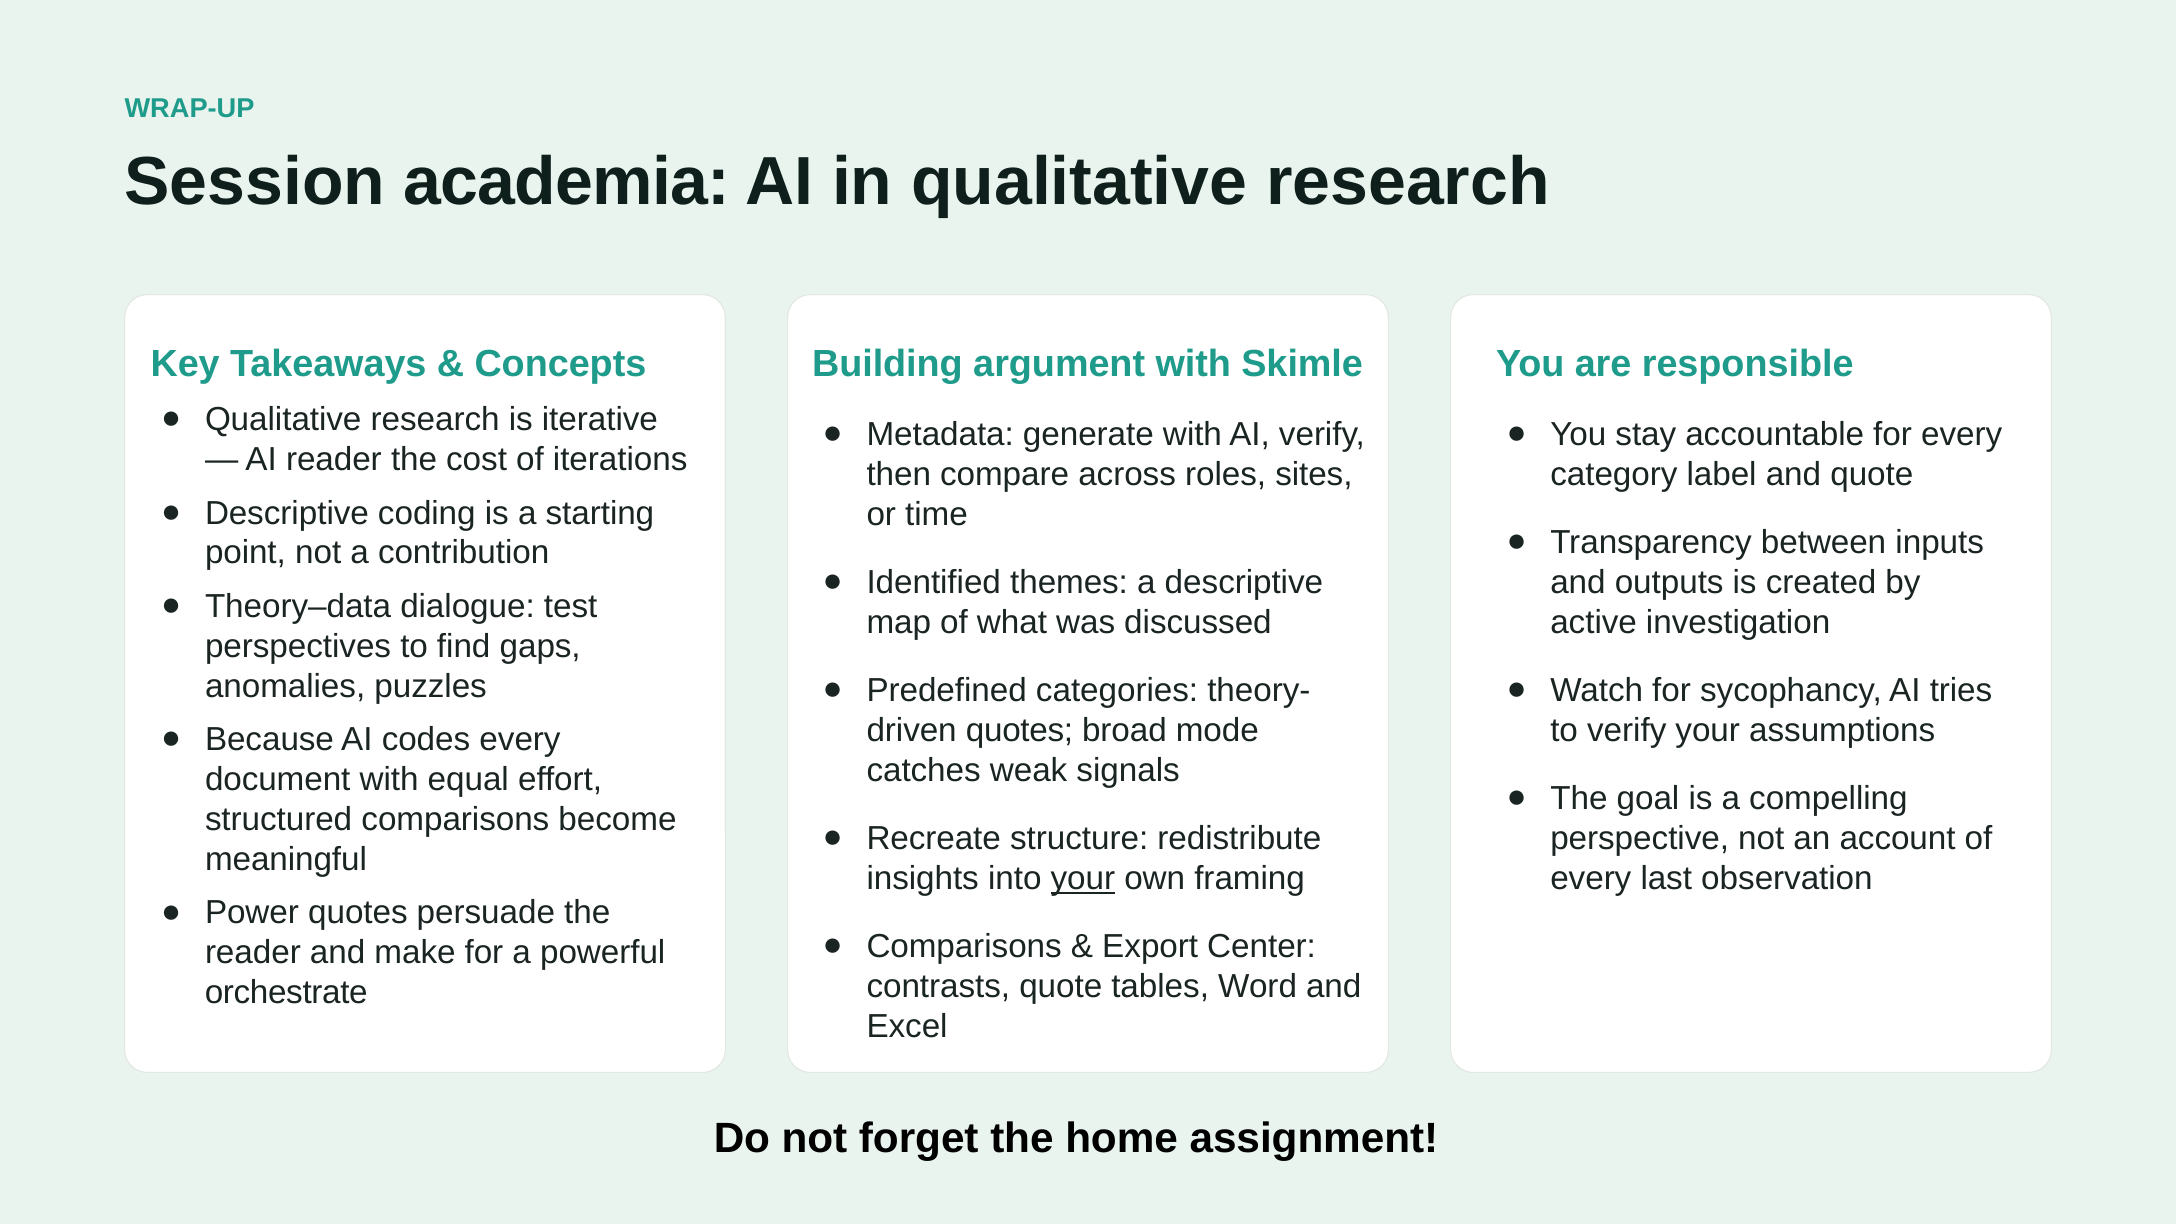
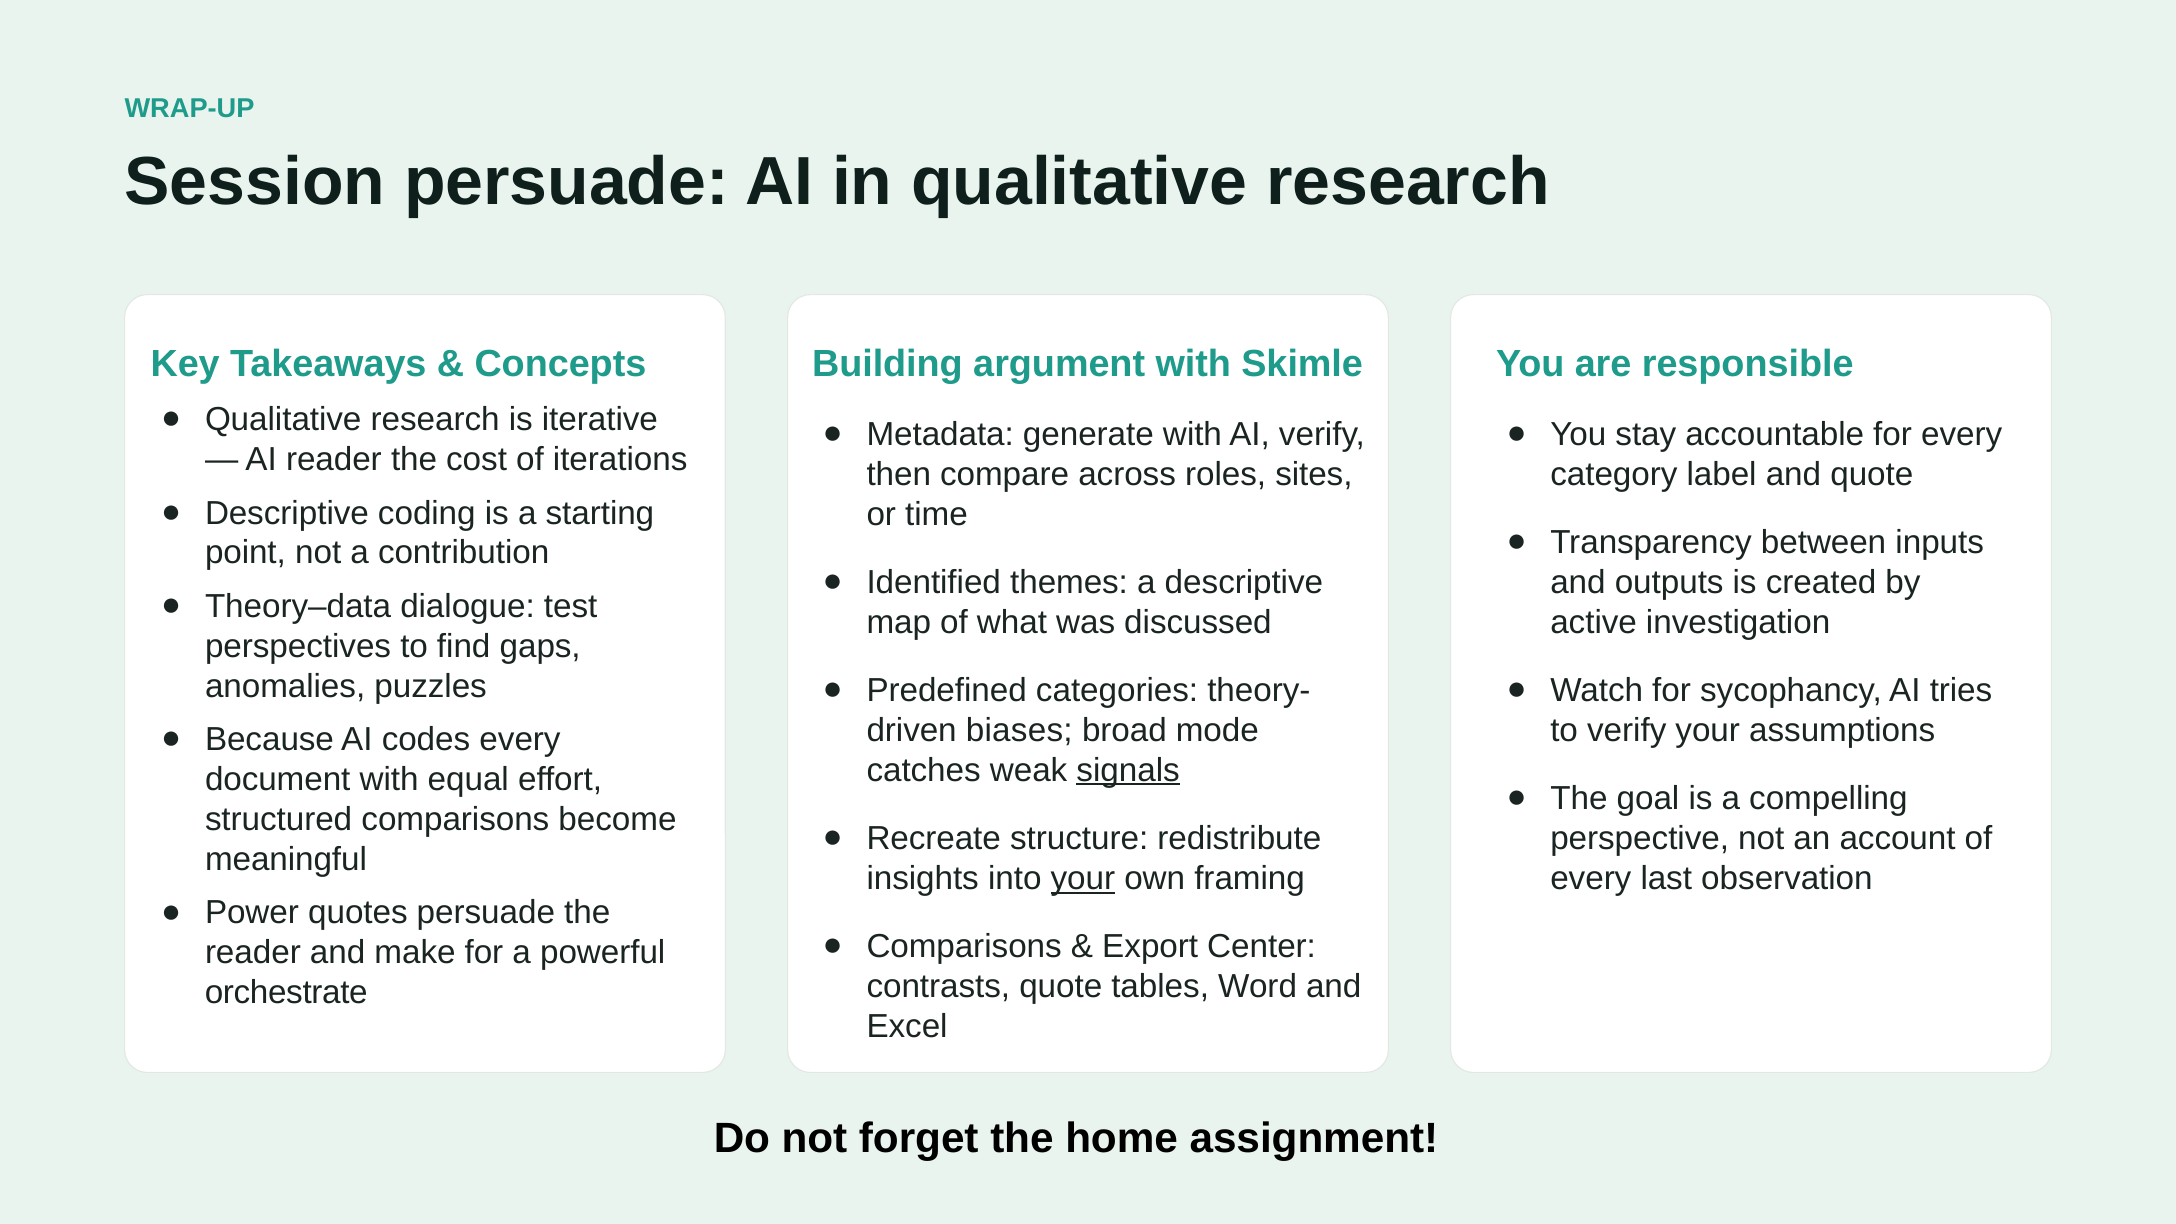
Session academia: academia -> persuade
quotes at (1020, 730): quotes -> biases
signals underline: none -> present
